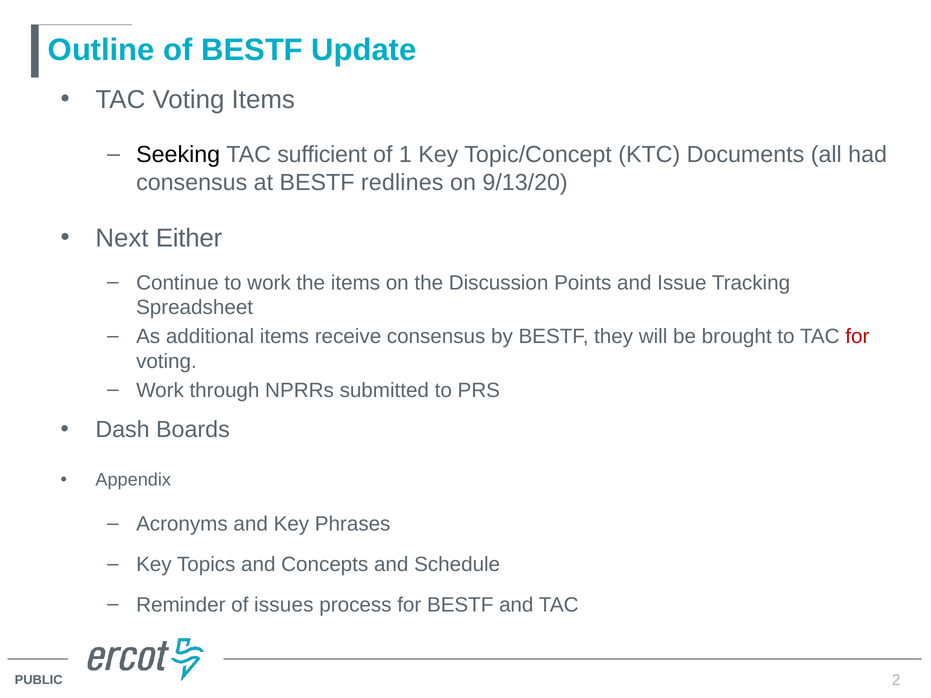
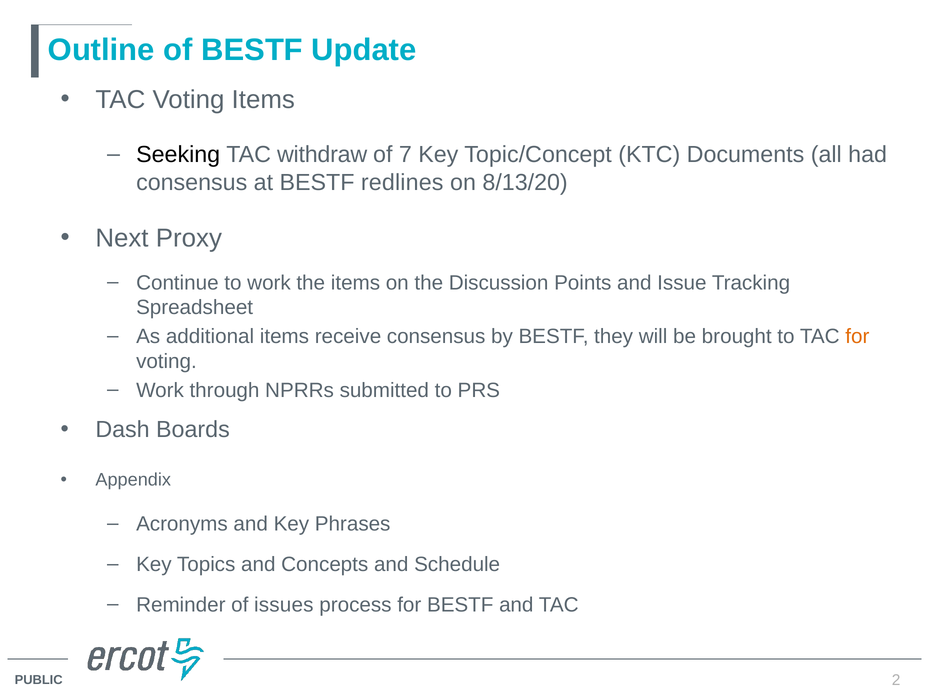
sufficient: sufficient -> withdraw
1: 1 -> 7
9/13/20: 9/13/20 -> 8/13/20
Either: Either -> Proxy
for at (857, 337) colour: red -> orange
